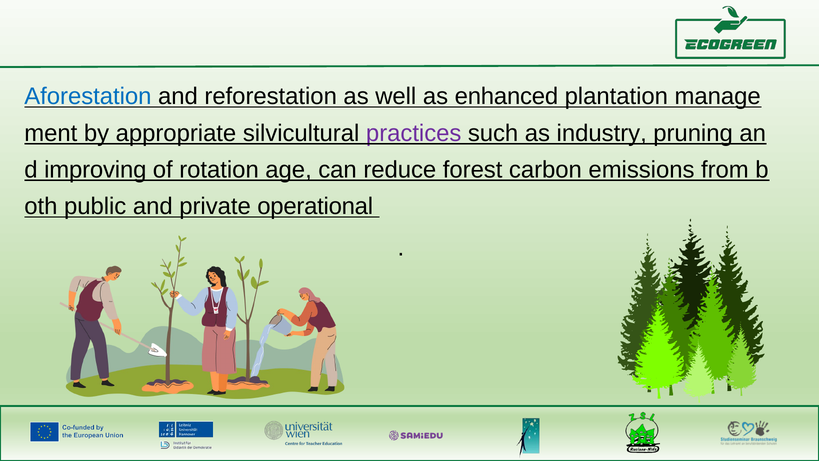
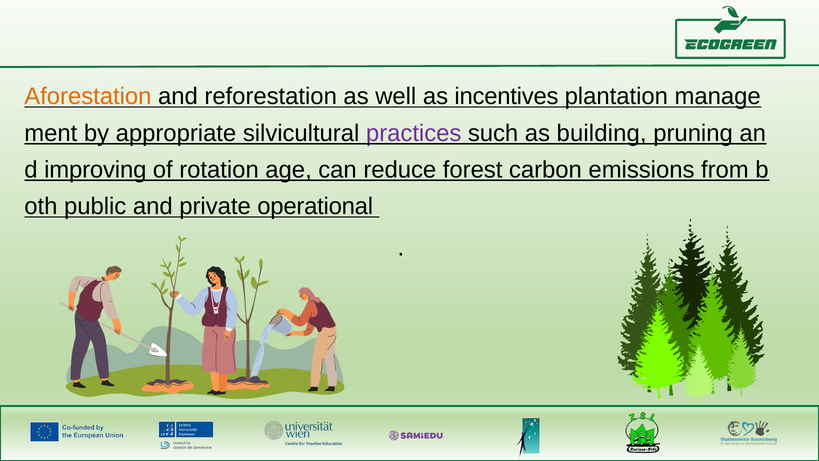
Aforestation colour: blue -> orange
enhanced: enhanced -> incentives
industry: industry -> building
